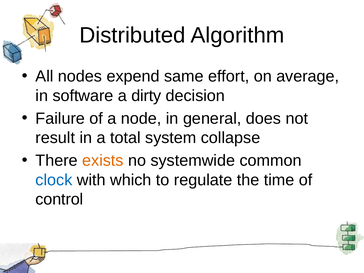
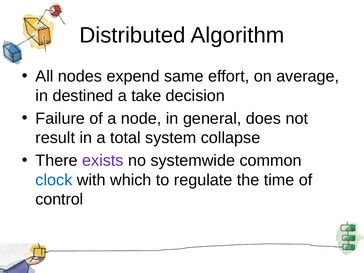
software: software -> destined
dirty: dirty -> take
exists colour: orange -> purple
